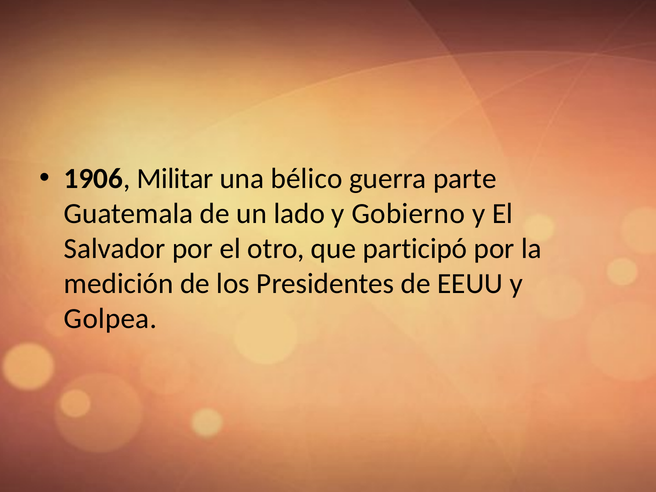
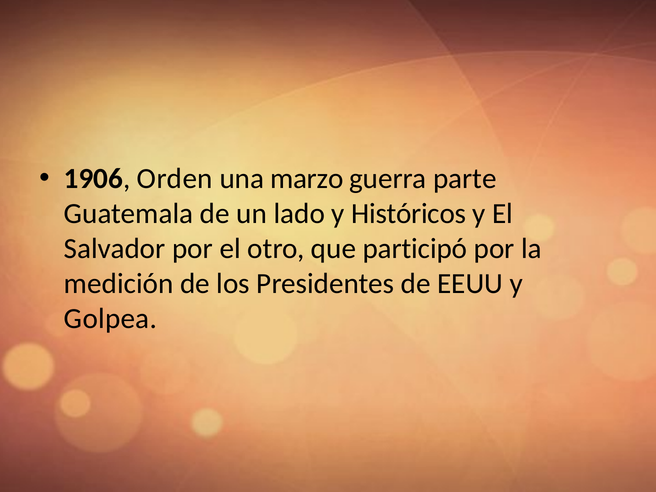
Militar: Militar -> Orden
bélico: bélico -> marzo
Gobierno: Gobierno -> Históricos
